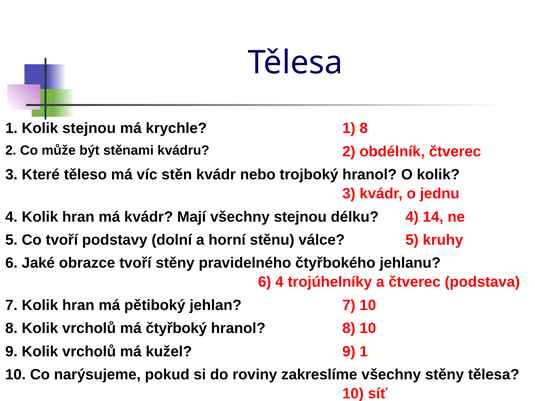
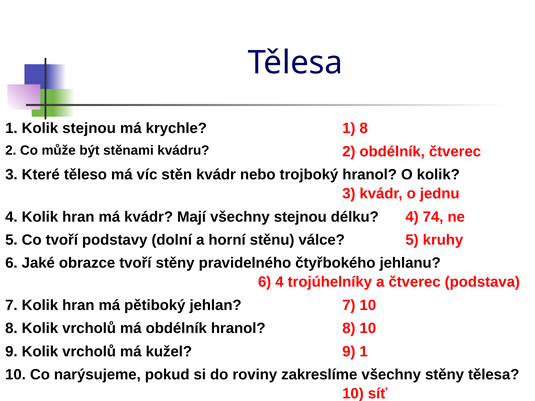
14: 14 -> 74
má čtyřboký: čtyřboký -> obdélník
